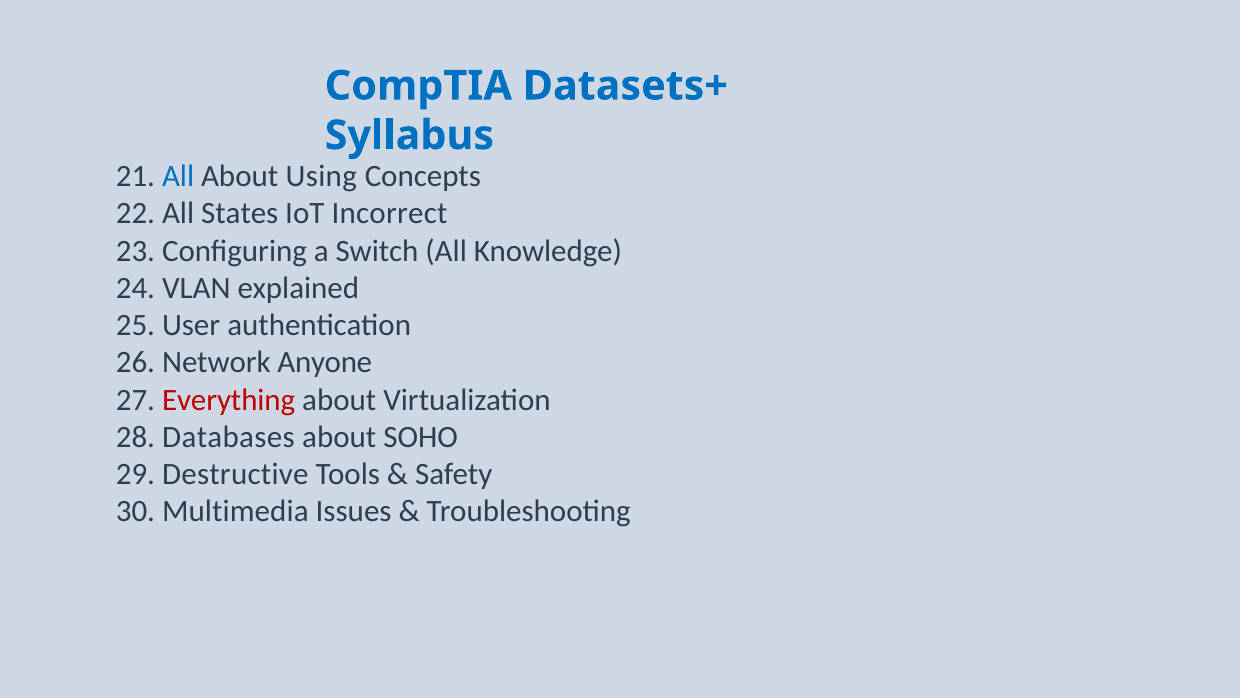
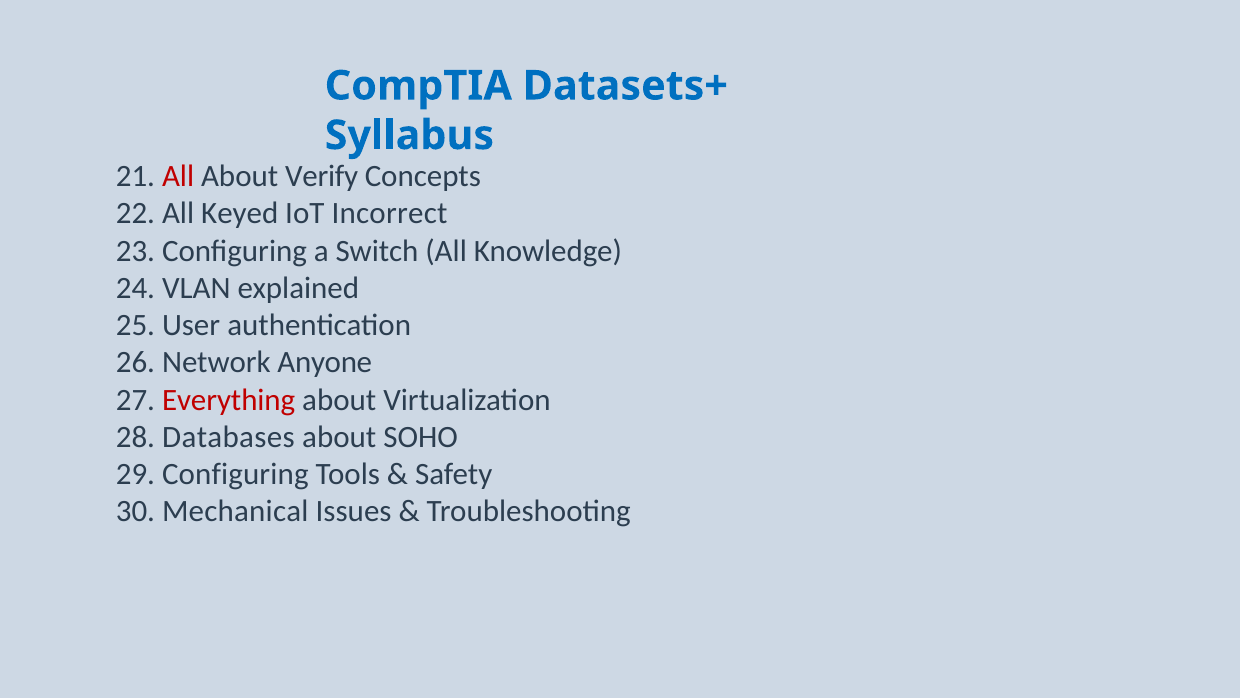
All at (178, 176) colour: blue -> red
Using: Using -> Verify
States: States -> Keyed
29 Destructive: Destructive -> Configuring
Multimedia: Multimedia -> Mechanical
